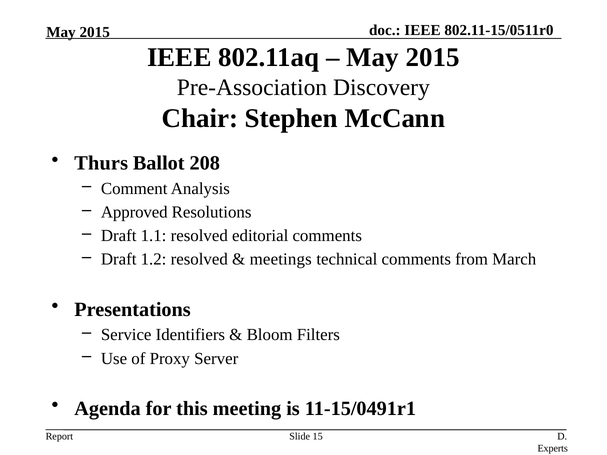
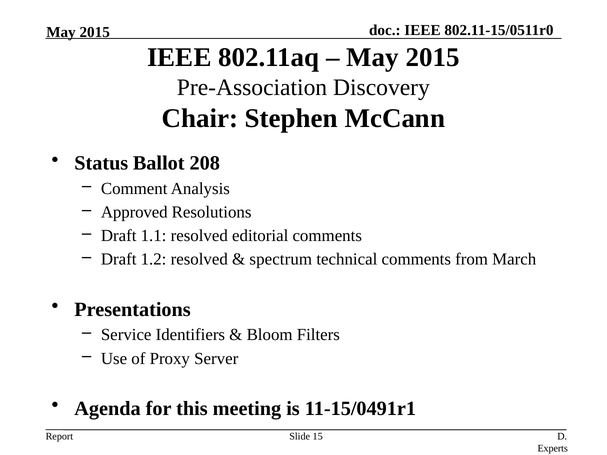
Thurs: Thurs -> Status
meetings: meetings -> spectrum
